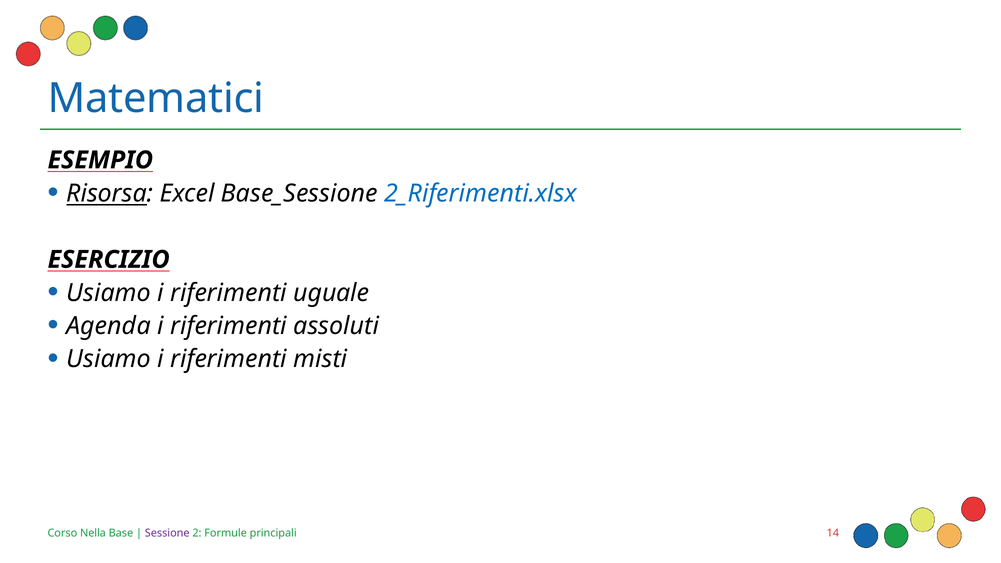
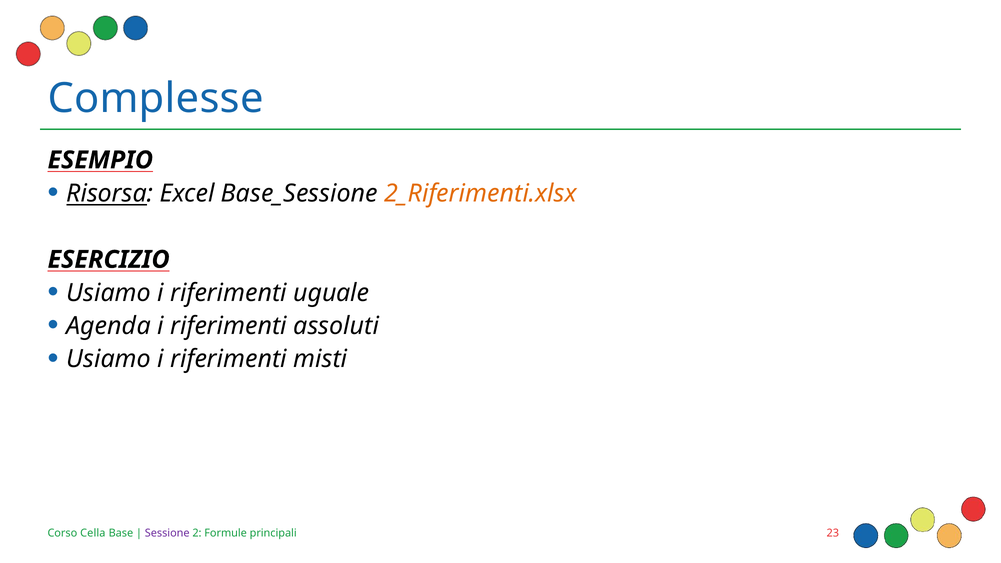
Matematici: Matematici -> Complesse
2_Riferimenti.xlsx colour: blue -> orange
Nella: Nella -> Cella
14: 14 -> 23
